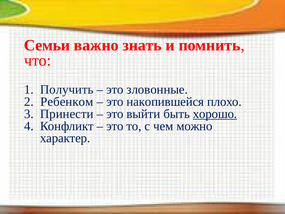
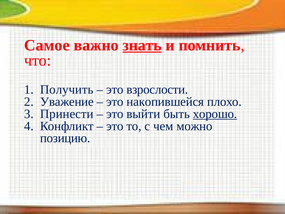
Семьи: Семьи -> Самое
знать underline: none -> present
зловонные: зловонные -> взрослости
Ребенком: Ребенком -> Уважение
характер: характер -> позицию
